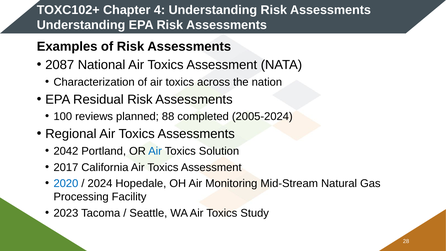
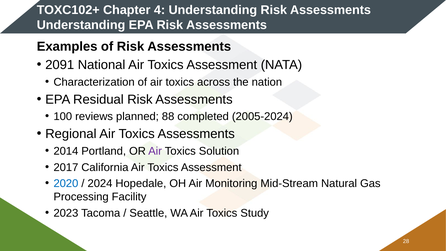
2087: 2087 -> 2091
2042: 2042 -> 2014
Air at (155, 151) colour: blue -> purple
